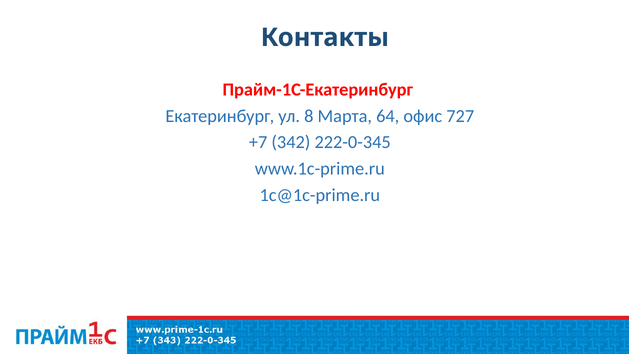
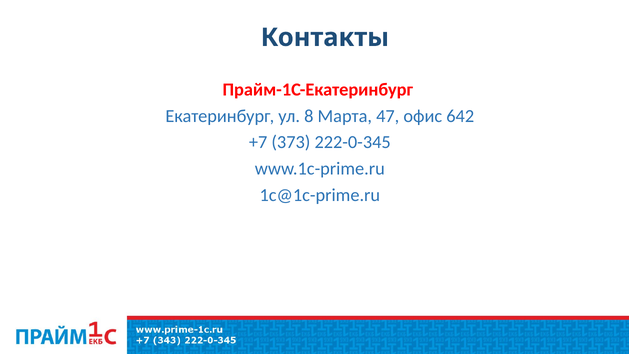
64: 64 -> 47
727: 727 -> 642
342: 342 -> 373
